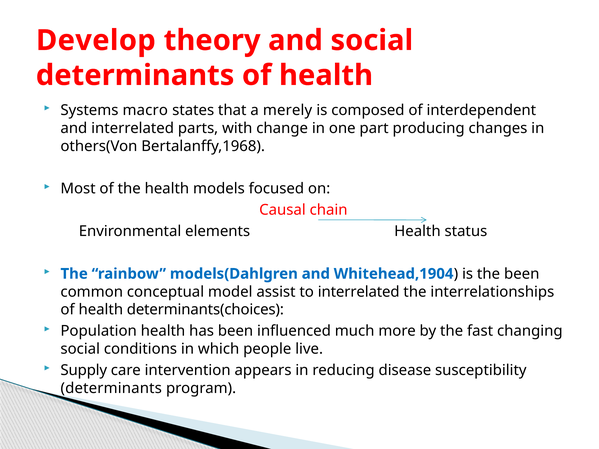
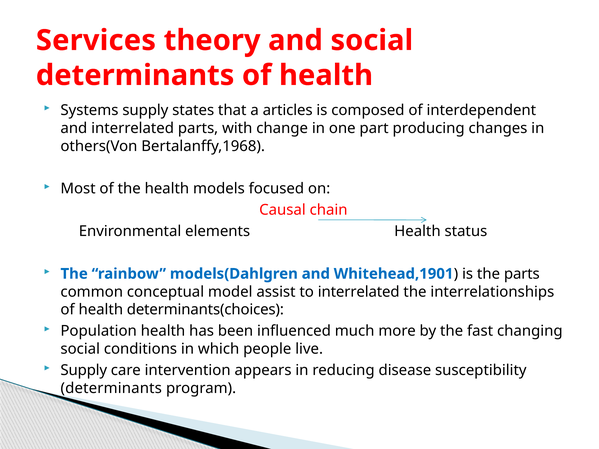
Develop: Develop -> Services
Systems macro: macro -> supply
merely: merely -> articles
Whitehead,1904: Whitehead,1904 -> Whitehead,1901
the been: been -> parts
